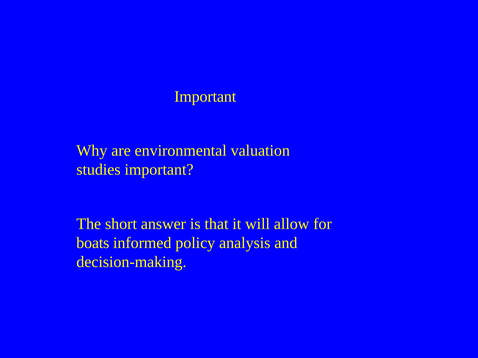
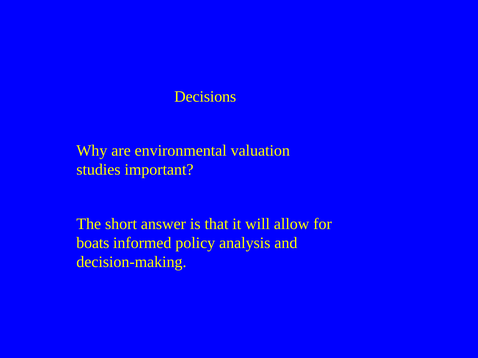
Important at (205, 97): Important -> Decisions
